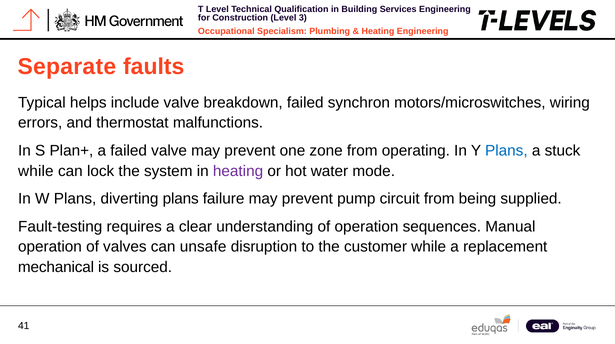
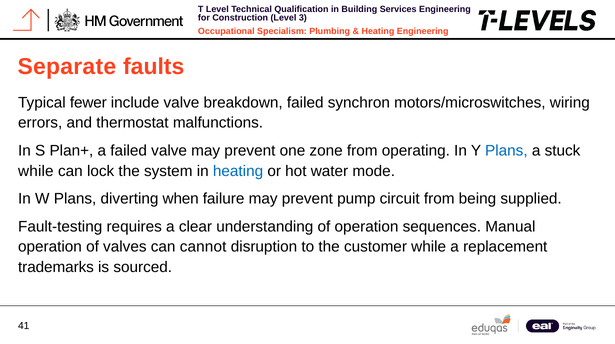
helps: helps -> fewer
heating at (238, 171) colour: purple -> blue
diverting plans: plans -> when
unsafe: unsafe -> cannot
mechanical: mechanical -> trademarks
